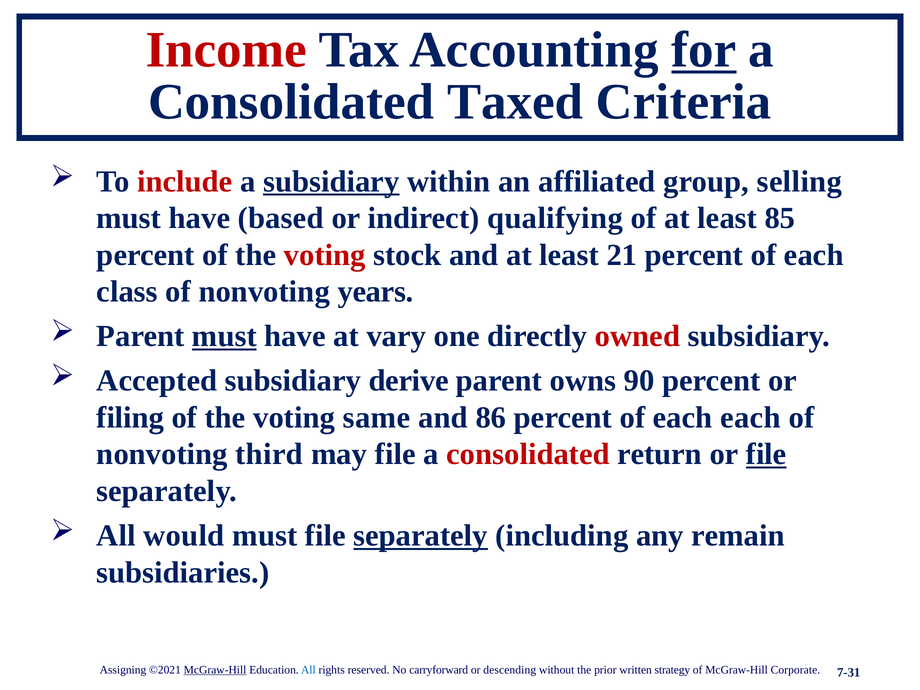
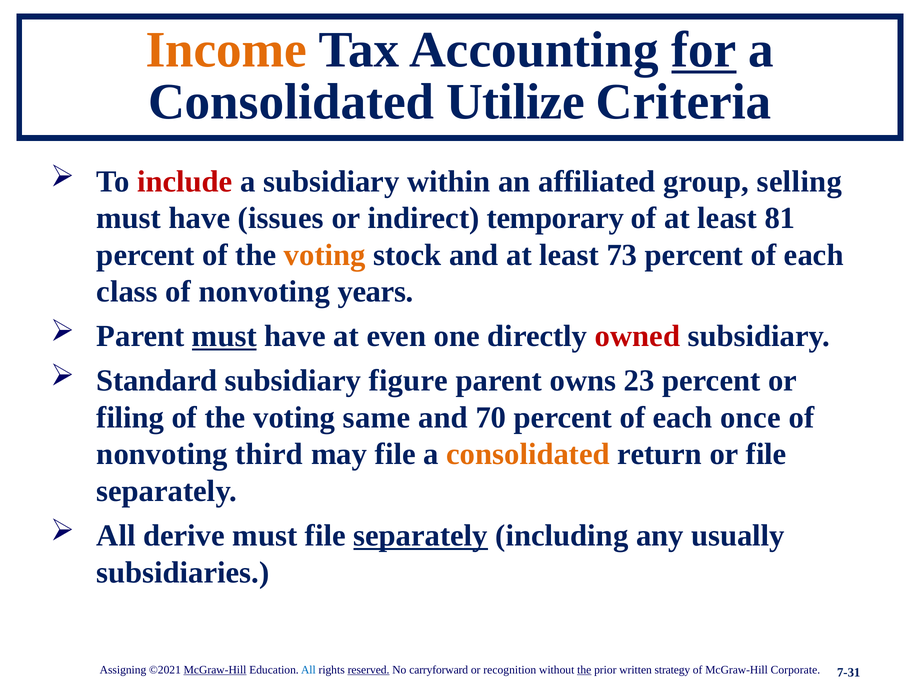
Income colour: red -> orange
Taxed: Taxed -> Utilize
subsidiary at (331, 181) underline: present -> none
based: based -> issues
qualifying: qualifying -> temporary
85: 85 -> 81
voting at (325, 255) colour: red -> orange
21: 21 -> 73
vary: vary -> even
Accepted: Accepted -> Standard
derive: derive -> figure
90: 90 -> 23
86: 86 -> 70
each each: each -> once
consolidated at (528, 454) colour: red -> orange
file at (766, 454) underline: present -> none
would: would -> derive
remain: remain -> usually
reserved underline: none -> present
descending: descending -> recognition
the at (584, 670) underline: none -> present
